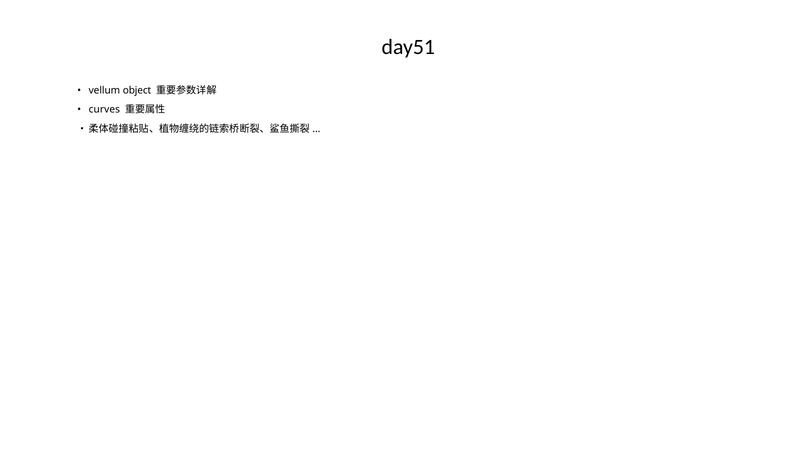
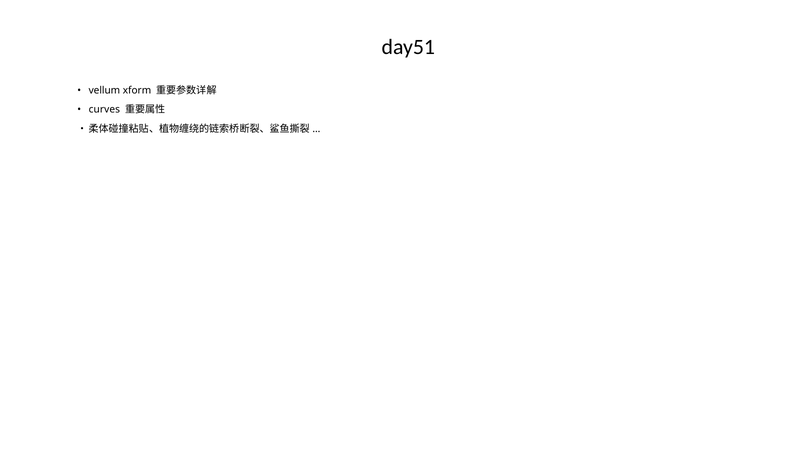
object: object -> xform
